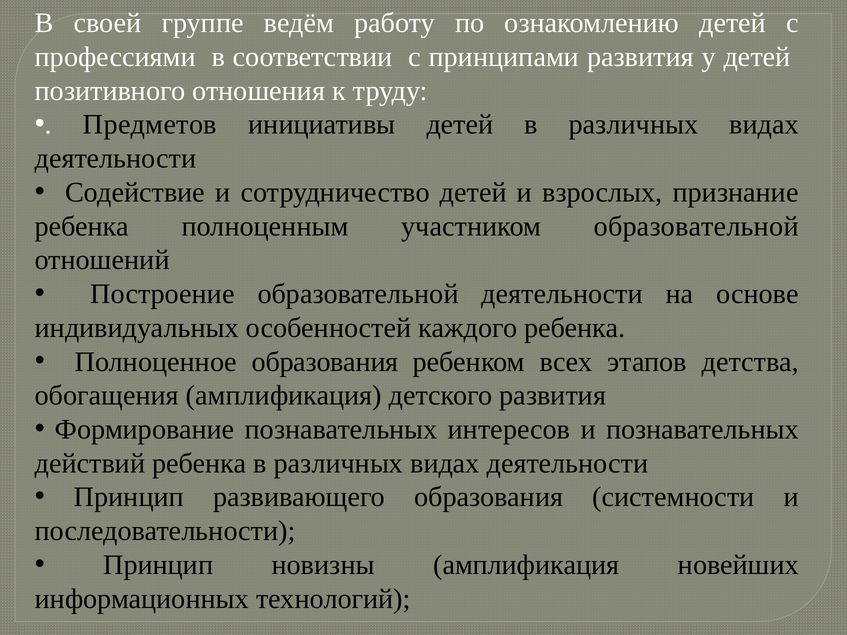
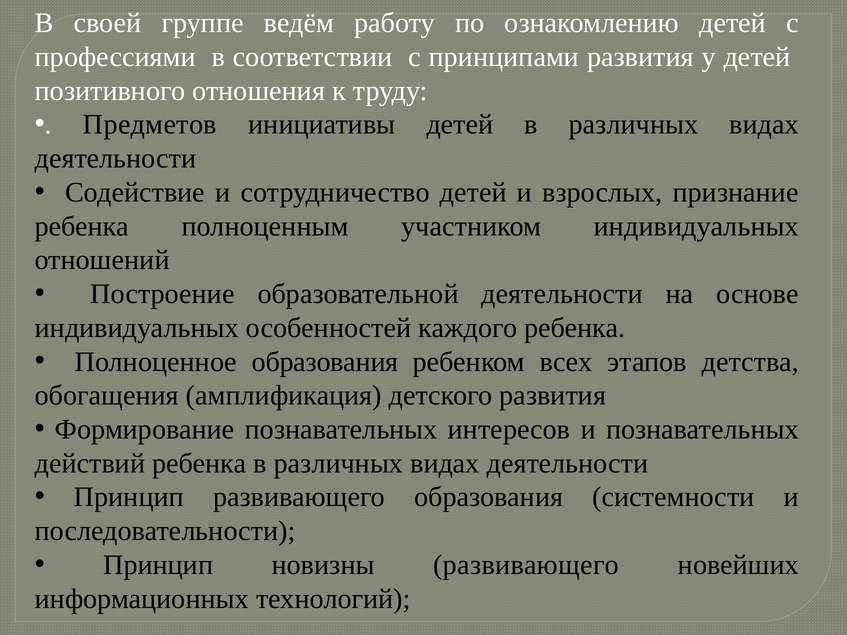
участником образовательной: образовательной -> индивидуальных
новизны амплификация: амплификация -> развивающего
